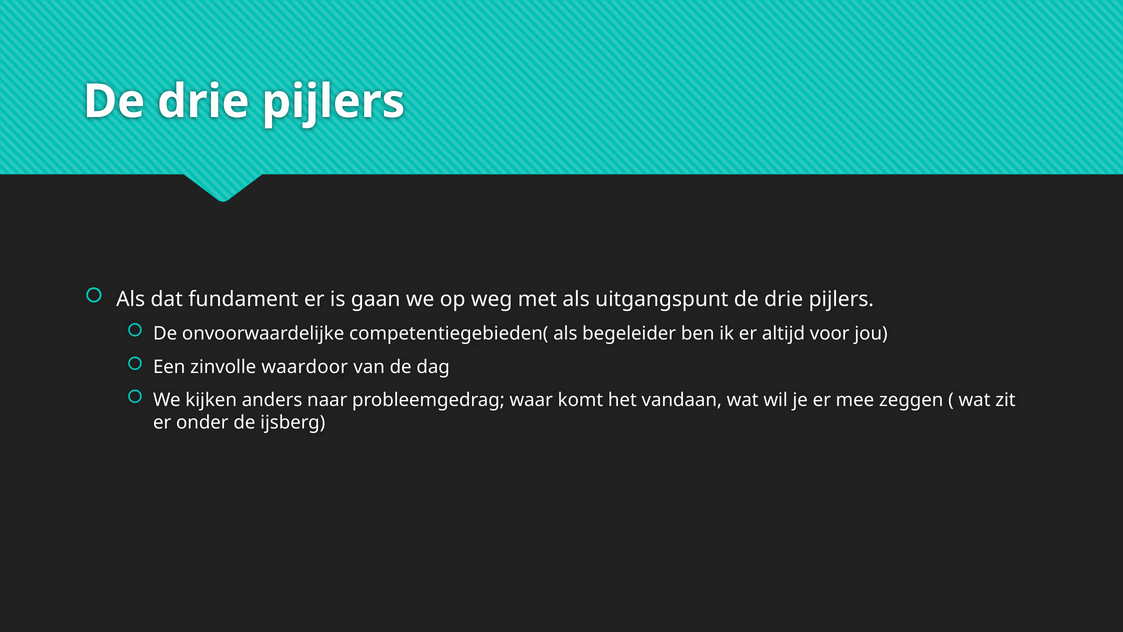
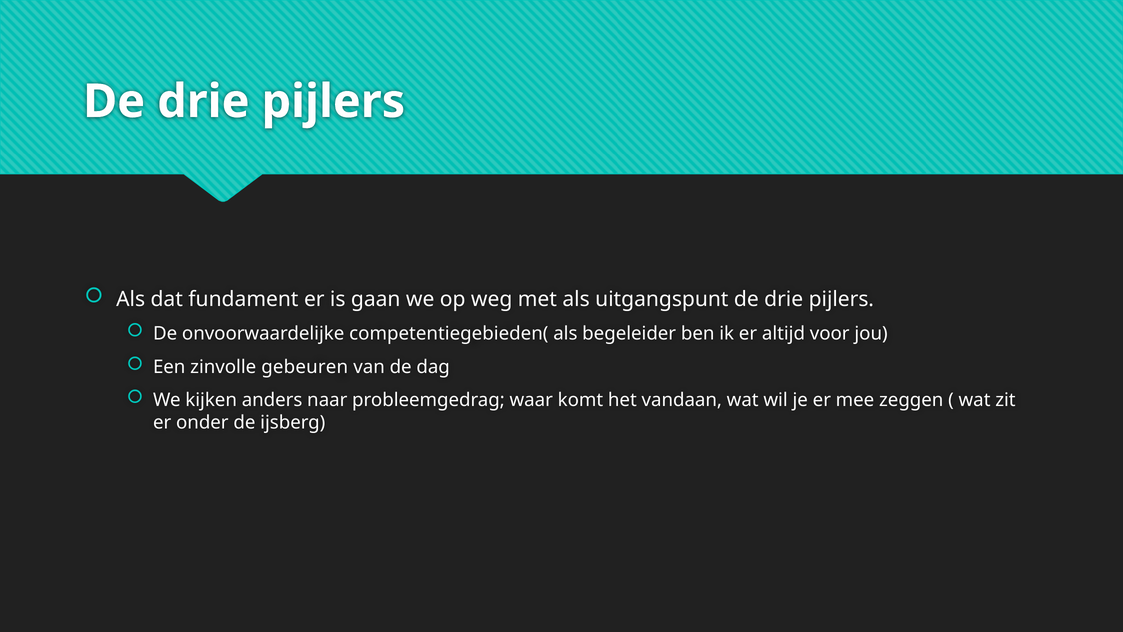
waardoor: waardoor -> gebeuren
